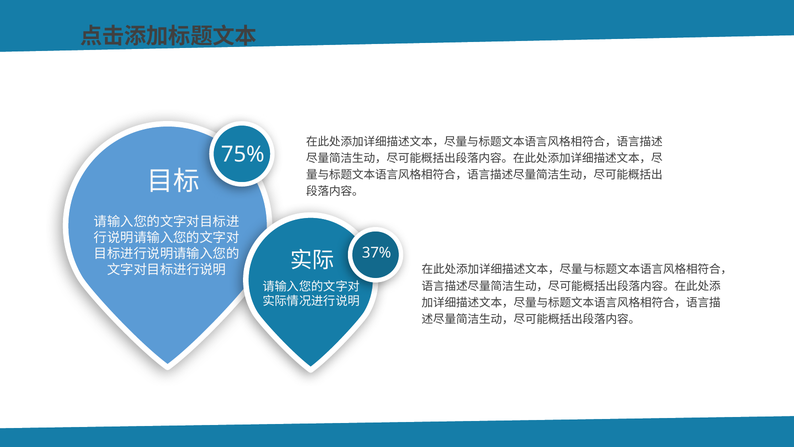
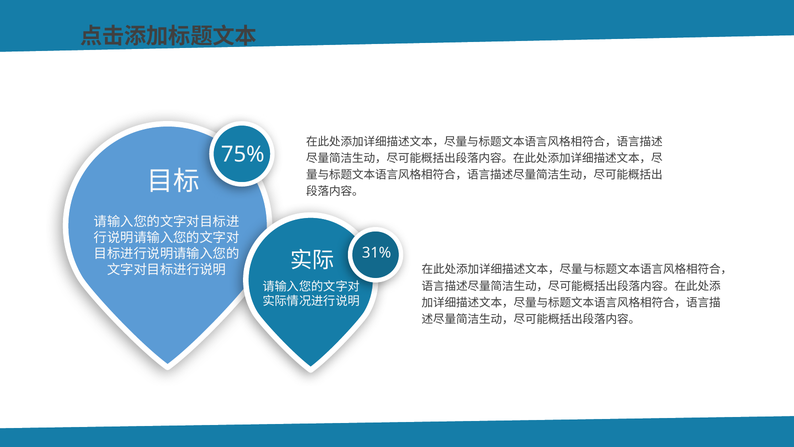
37%: 37% -> 31%
